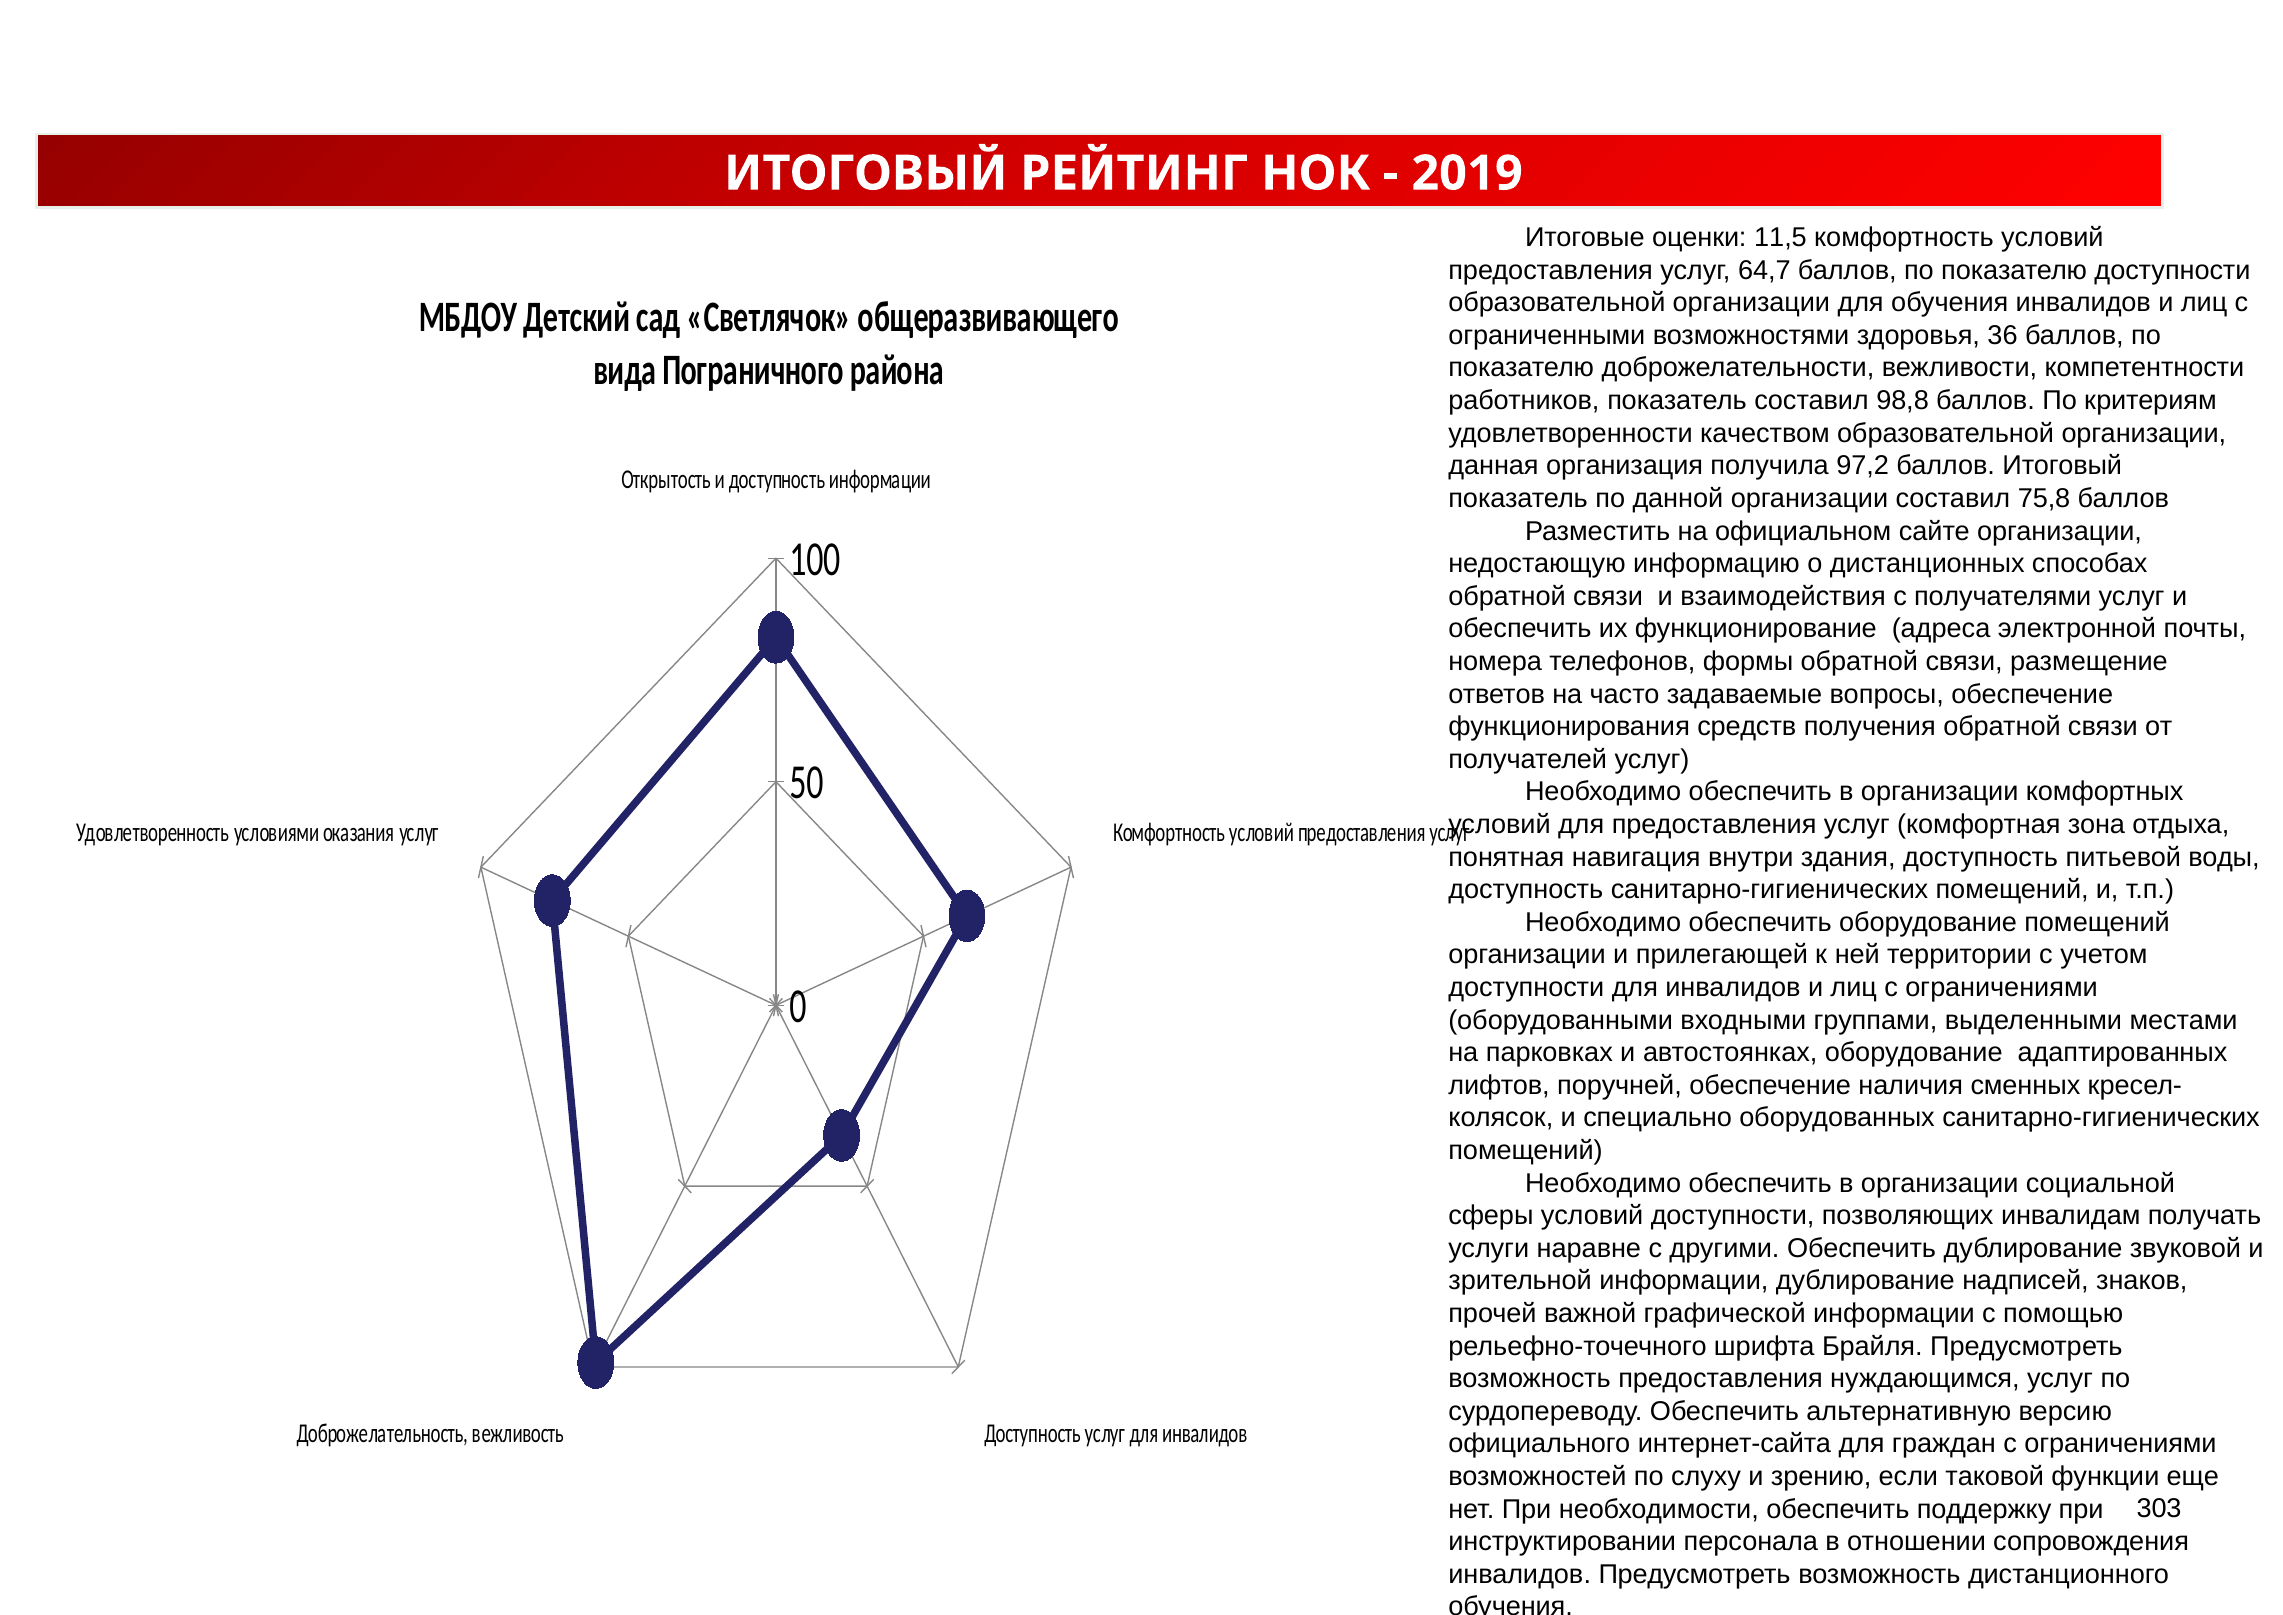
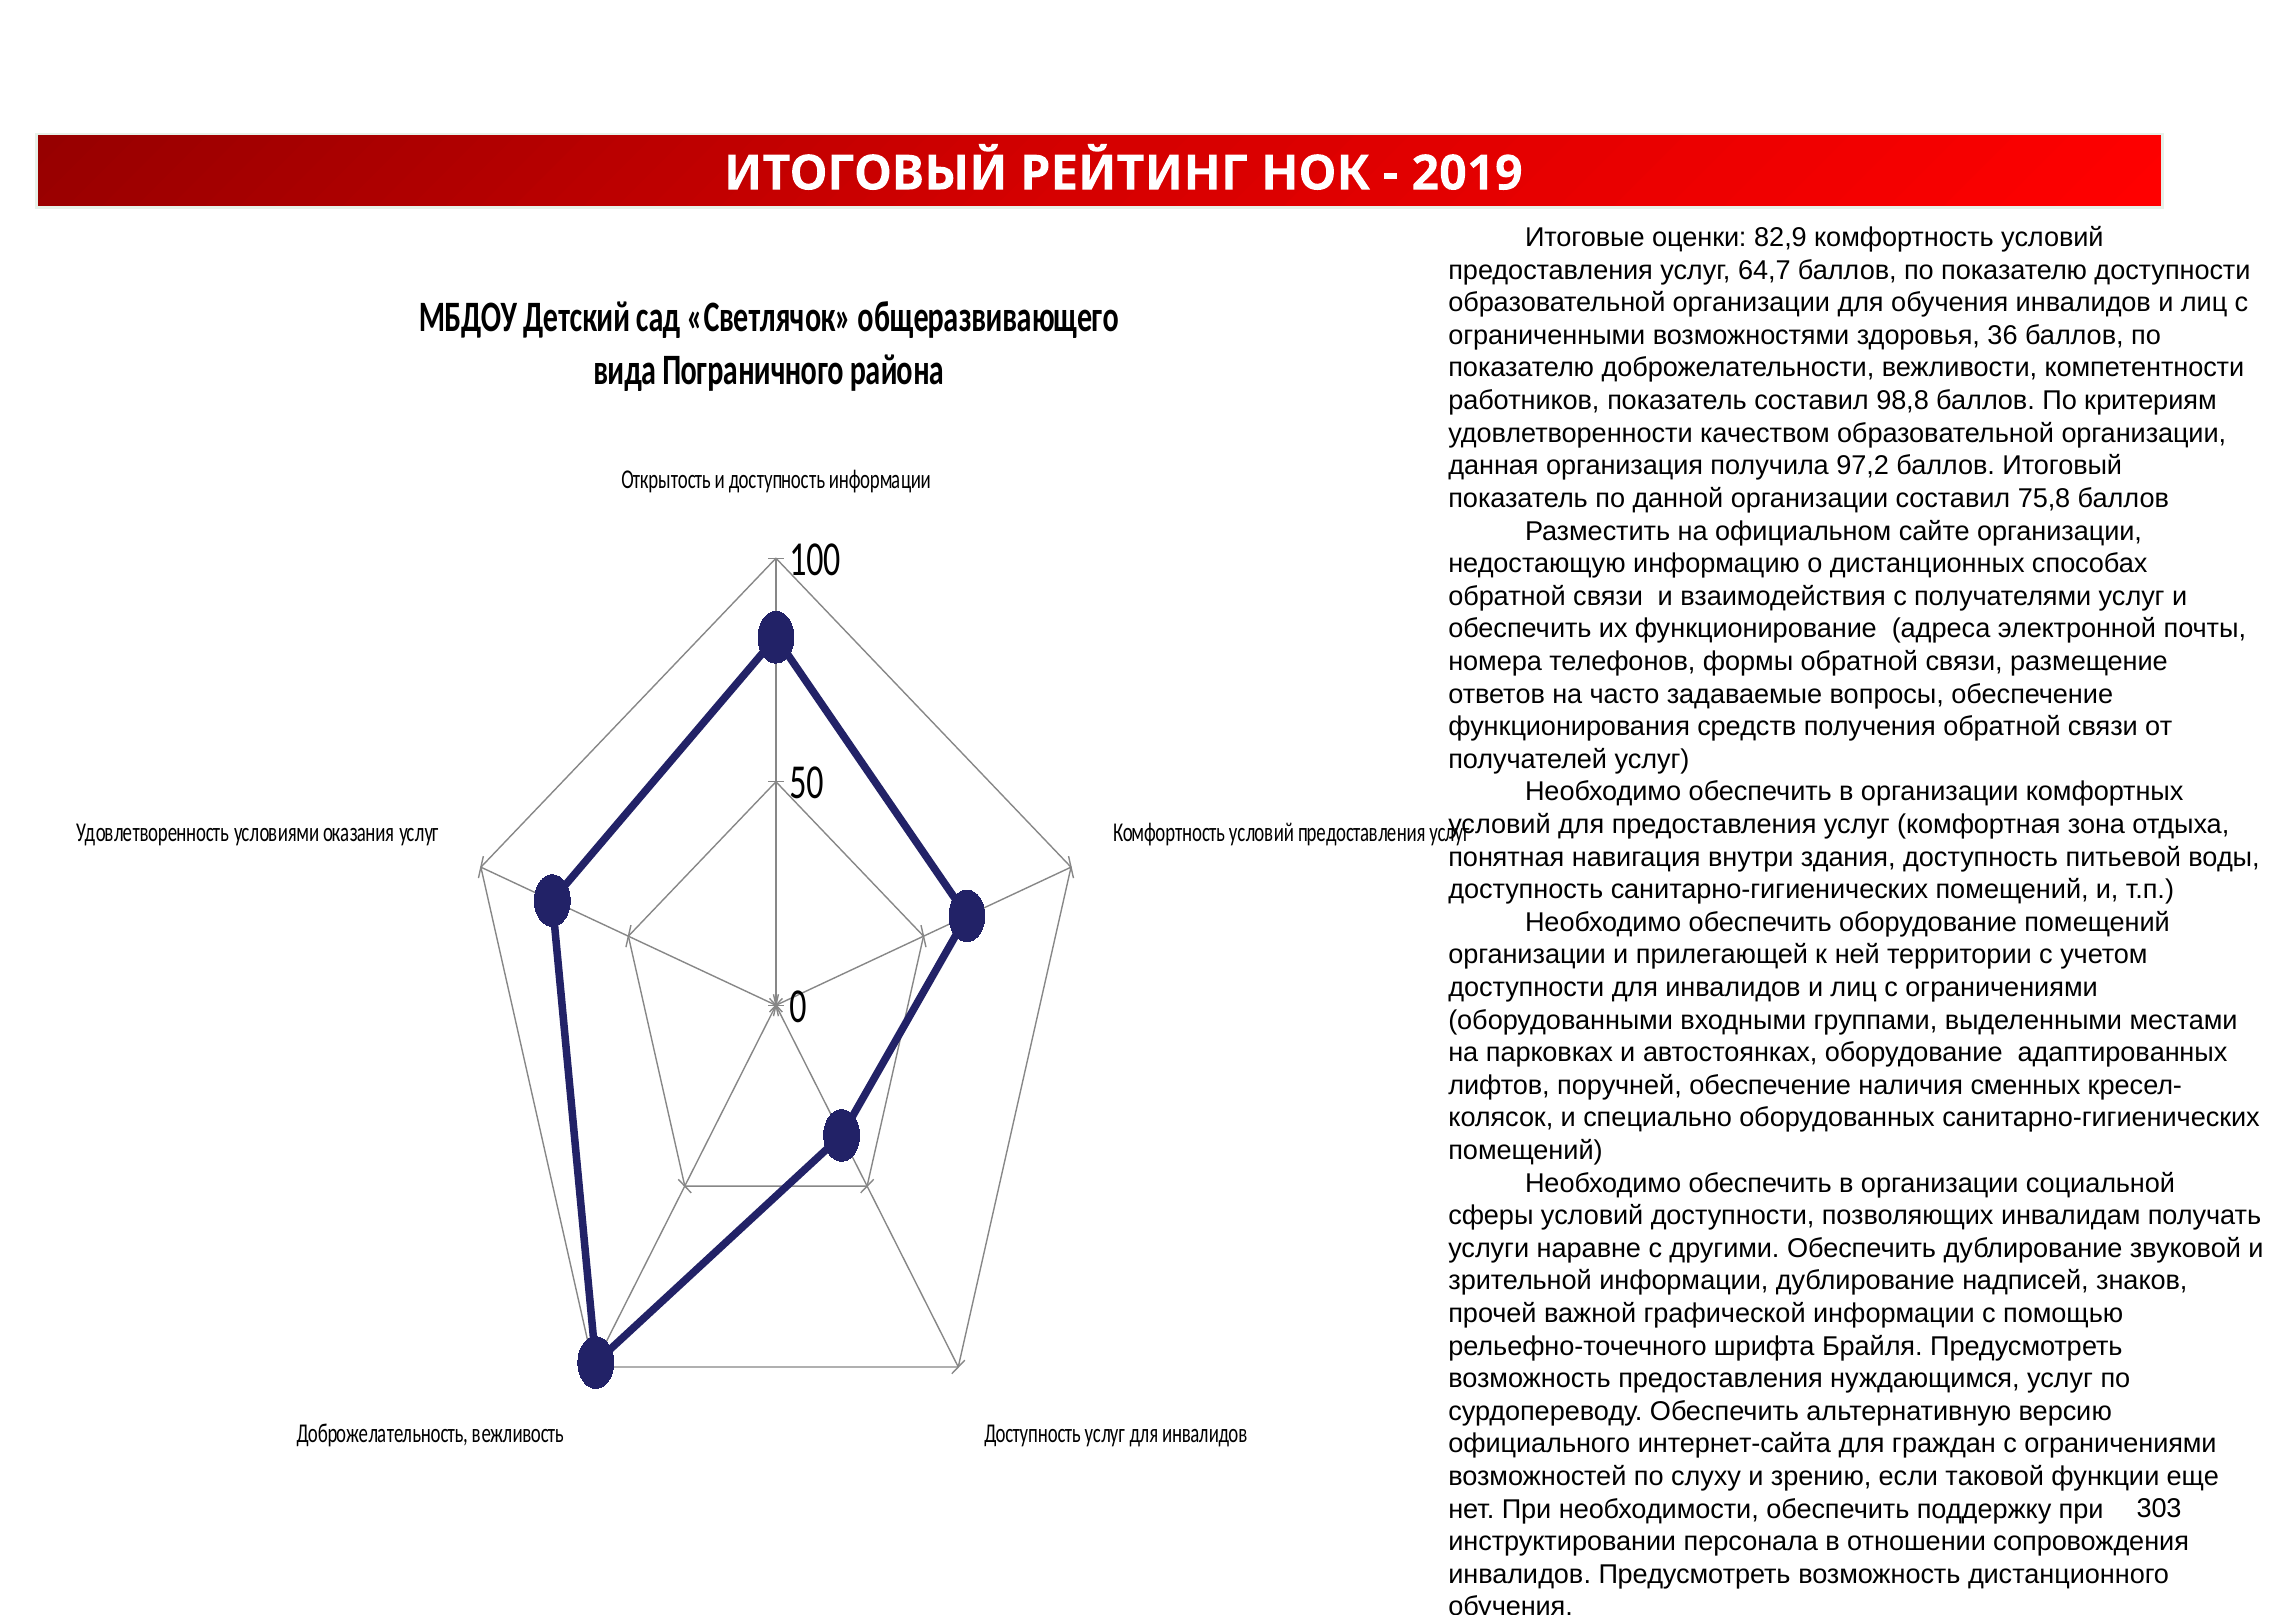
11,5: 11,5 -> 82,9
